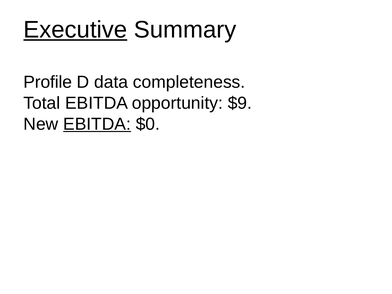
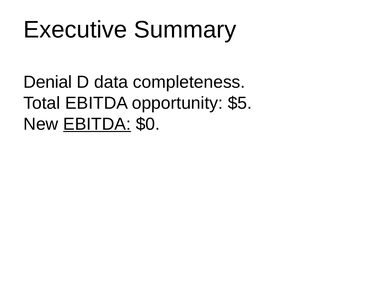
Executive underline: present -> none
Profile: Profile -> Denial
$9: $9 -> $5
